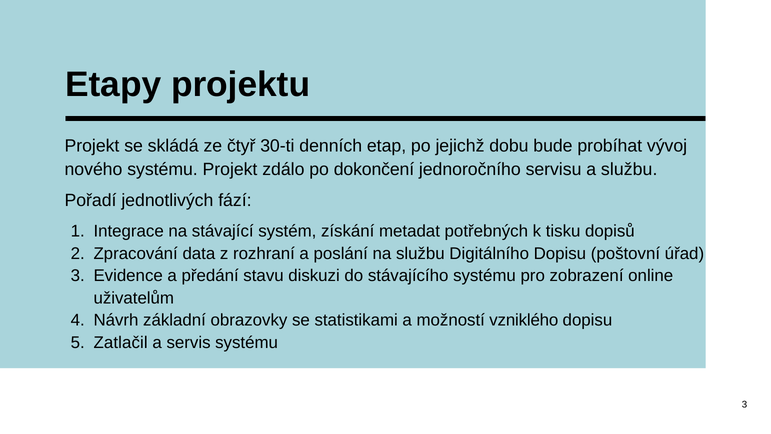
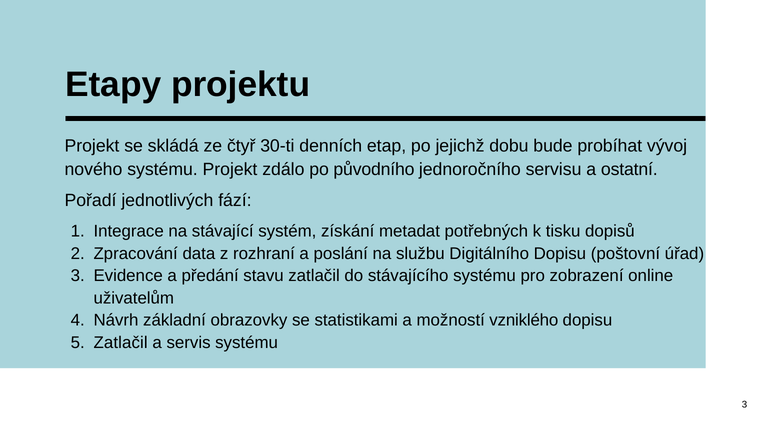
dokončení: dokončení -> původního
a službu: službu -> ostatní
stavu diskuzi: diskuzi -> zatlačil
